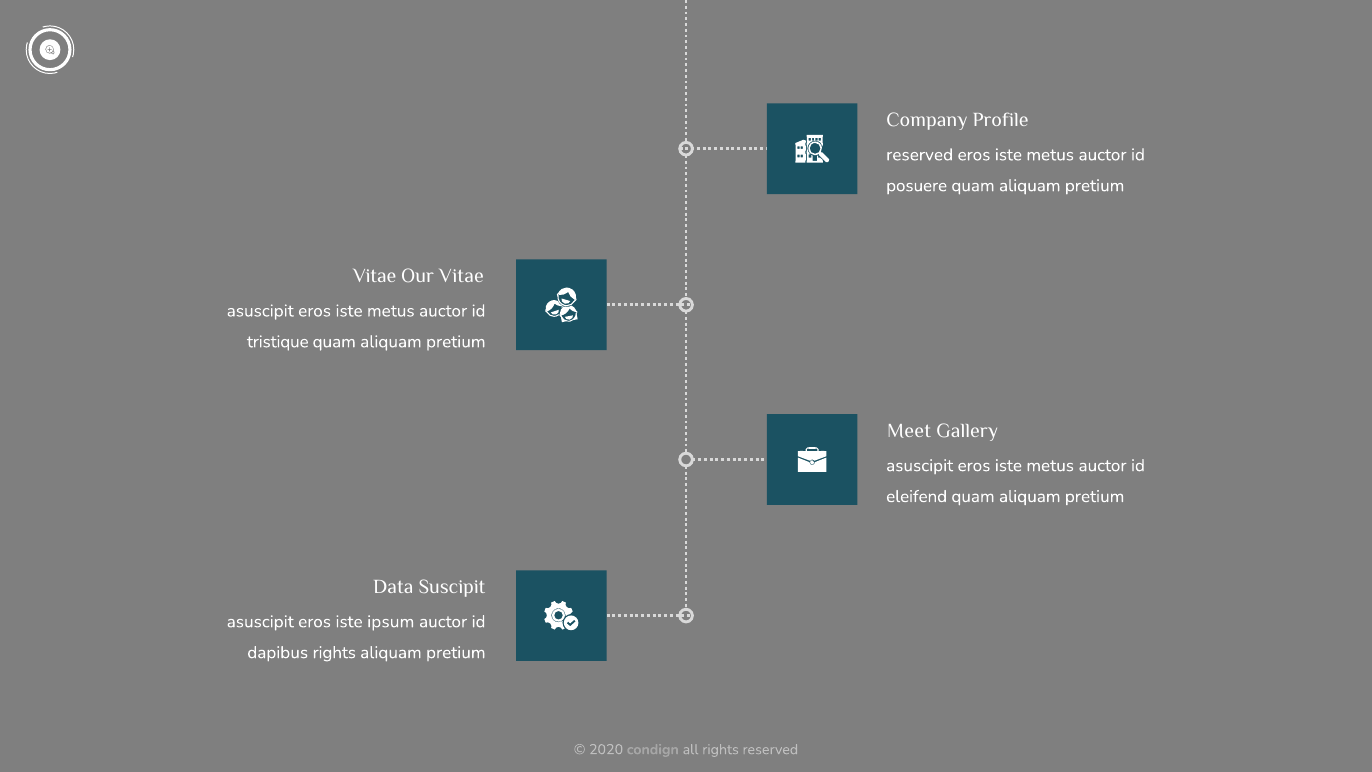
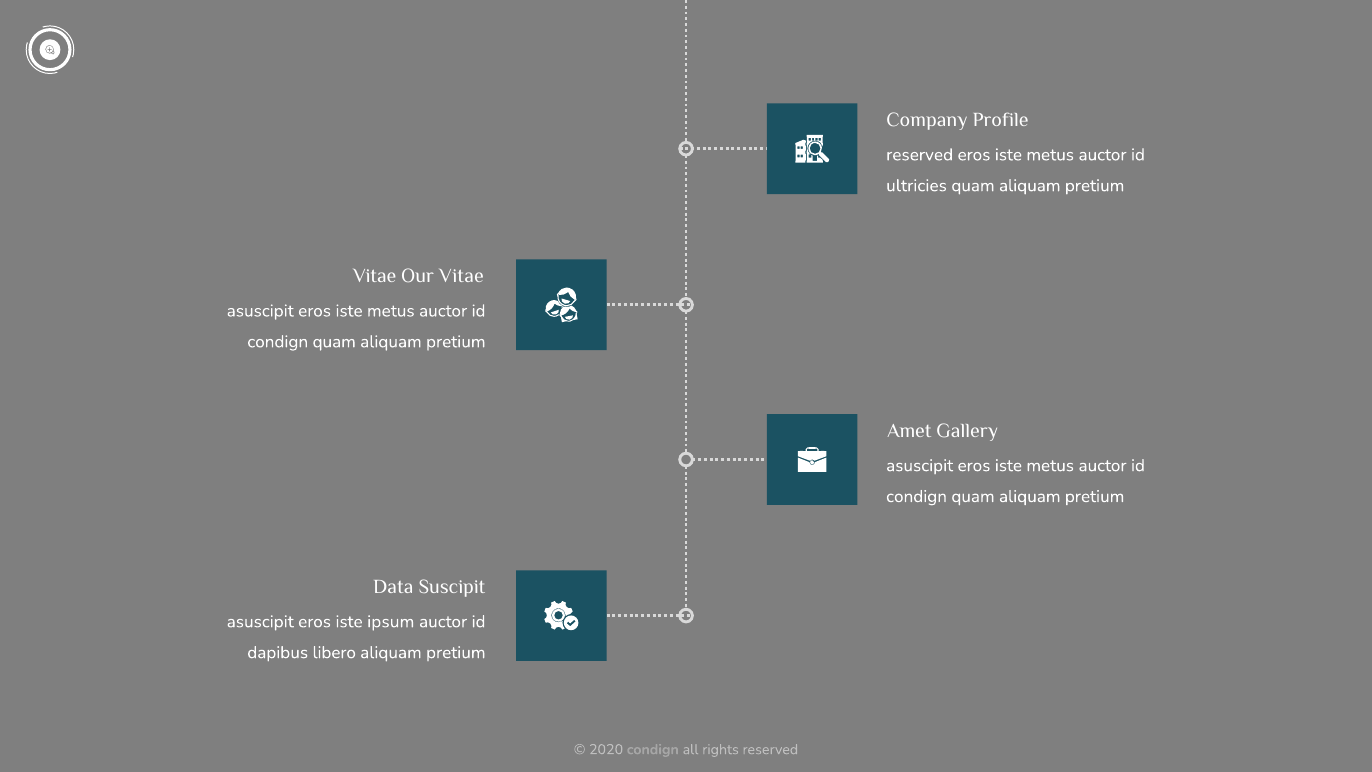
posuere: posuere -> ultricies
tristique at (278, 342): tristique -> condign
Meet: Meet -> Amet
eleifend at (917, 496): eleifend -> condign
dapibus rights: rights -> libero
